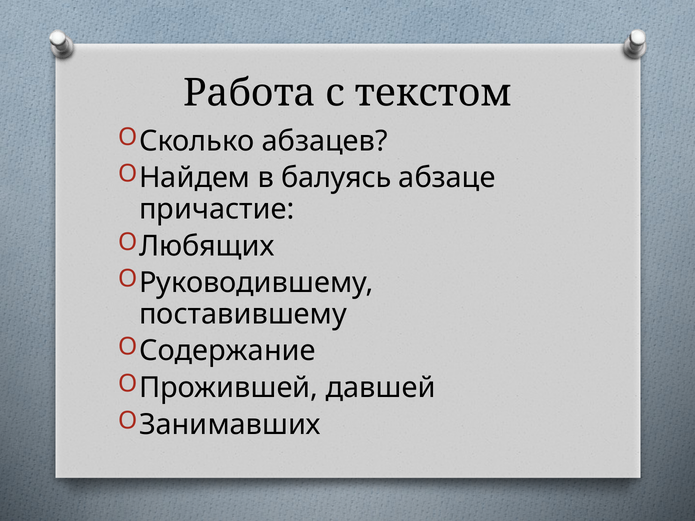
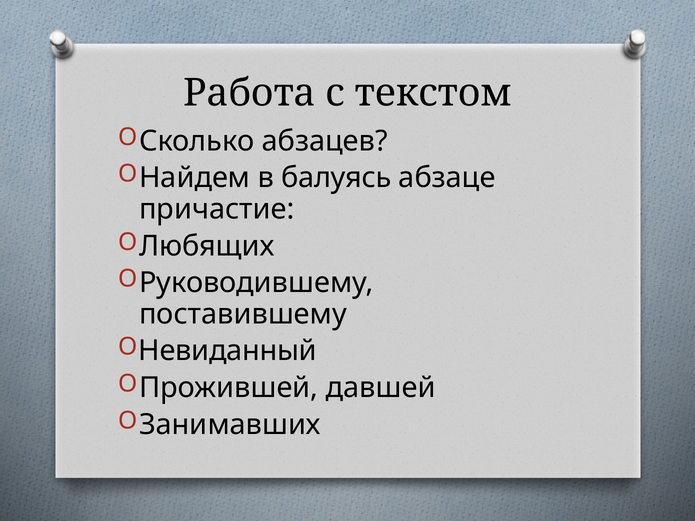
Содержание: Содержание -> Невиданный
